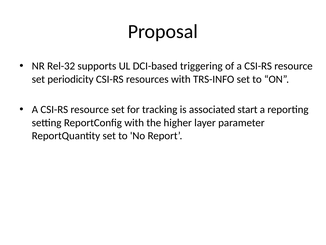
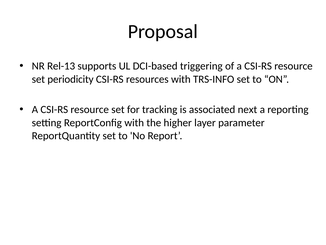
Rel-32: Rel-32 -> Rel-13
start: start -> next
